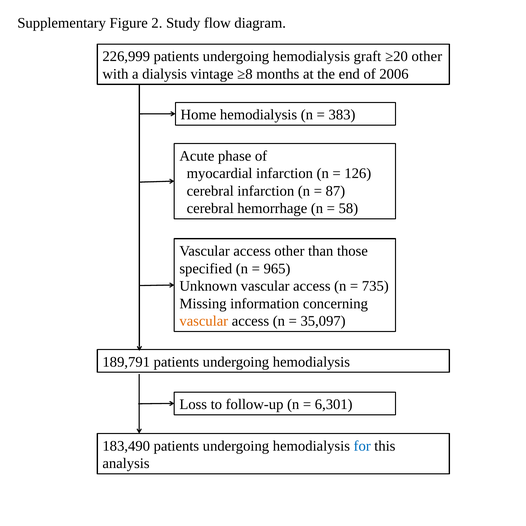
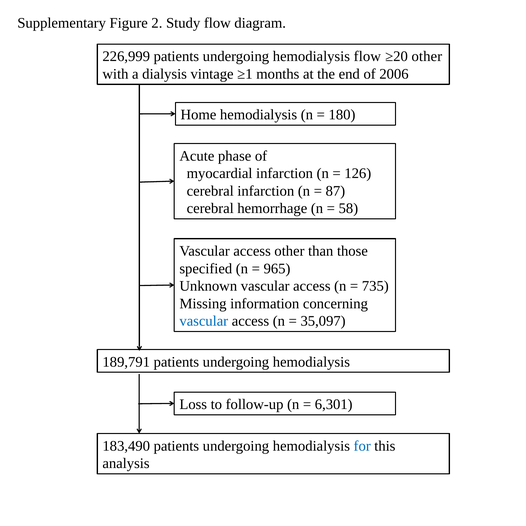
hemodialysis graft: graft -> flow
≥8: ≥8 -> ≥1
383: 383 -> 180
vascular at (204, 321) colour: orange -> blue
